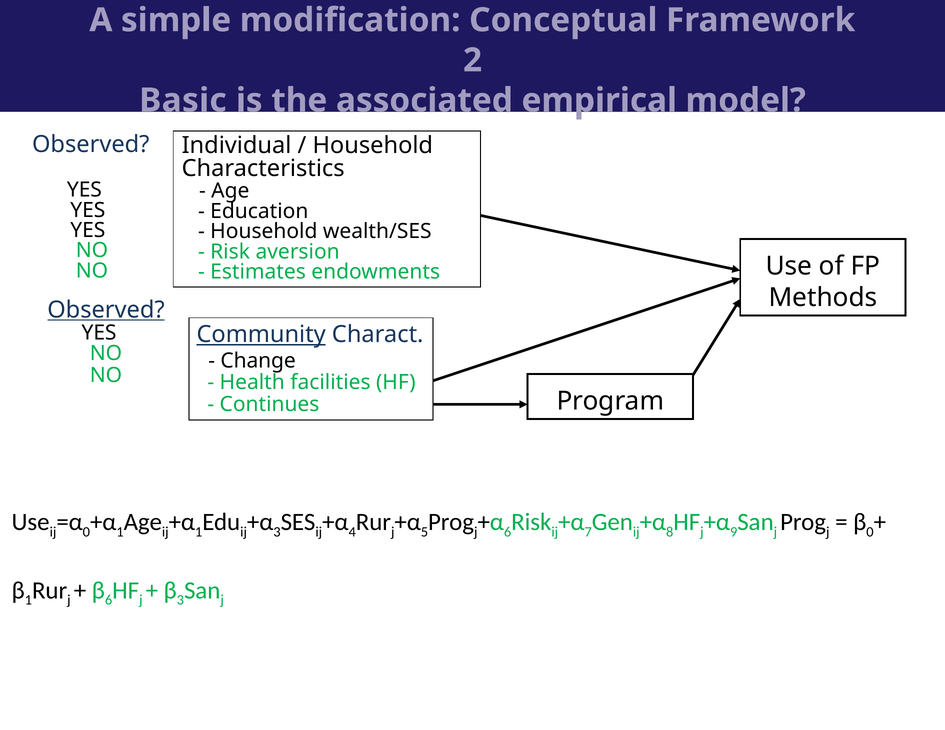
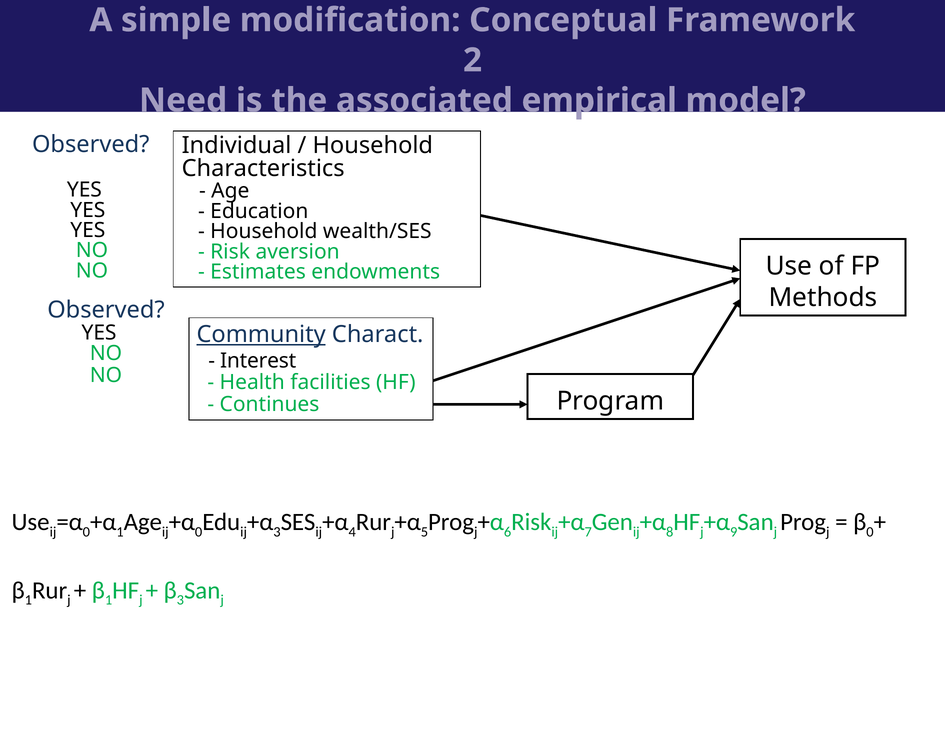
Basic: Basic -> Need
Observed at (106, 310) underline: present -> none
Change: Change -> Interest
1 at (199, 532): 1 -> 0
6 at (109, 600): 6 -> 1
